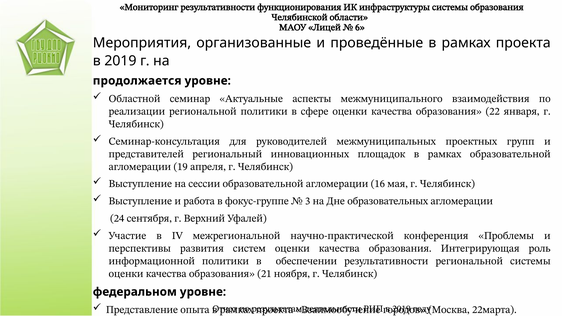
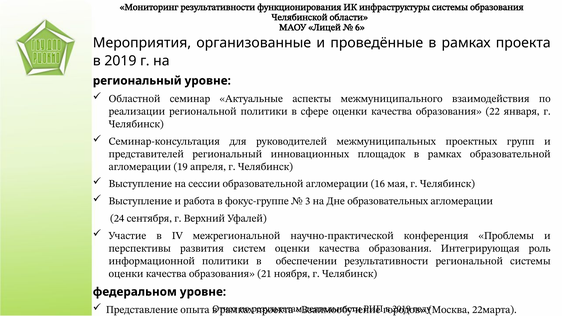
продолжается at (137, 81): продолжается -> региональный
